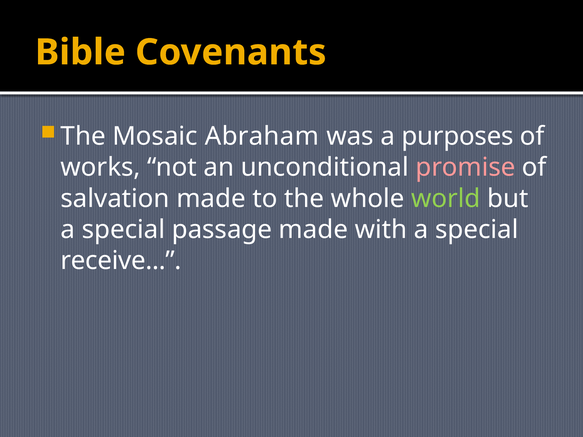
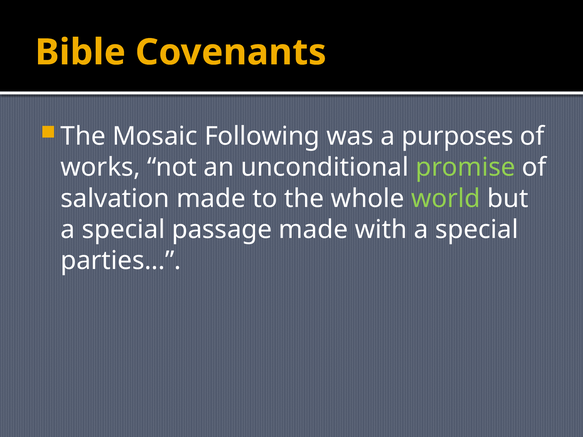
Abraham: Abraham -> Following
promise colour: pink -> light green
receive: receive -> parties
